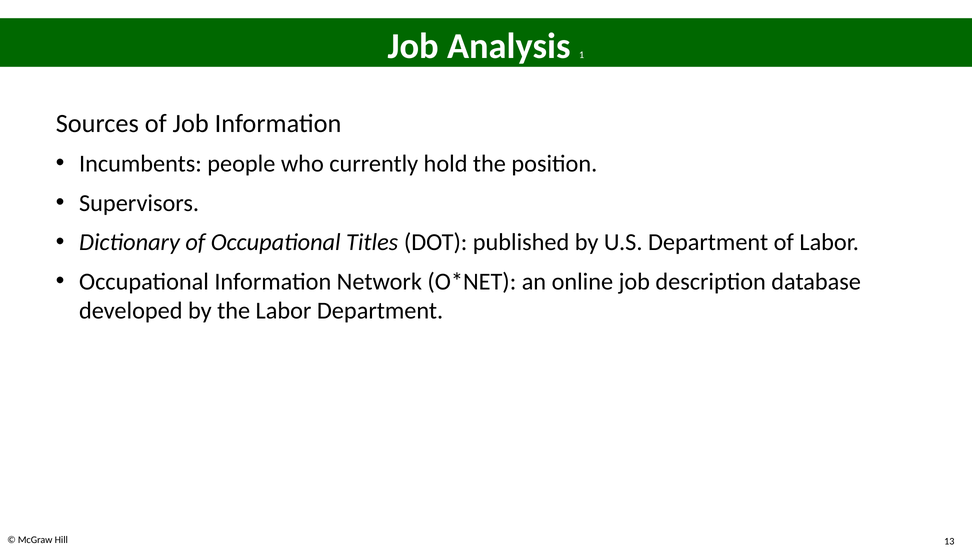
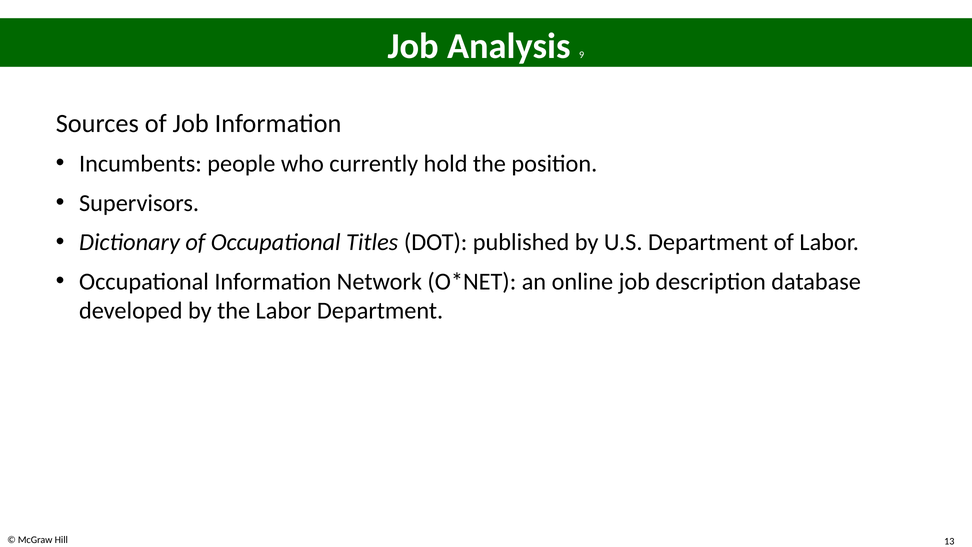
1: 1 -> 9
